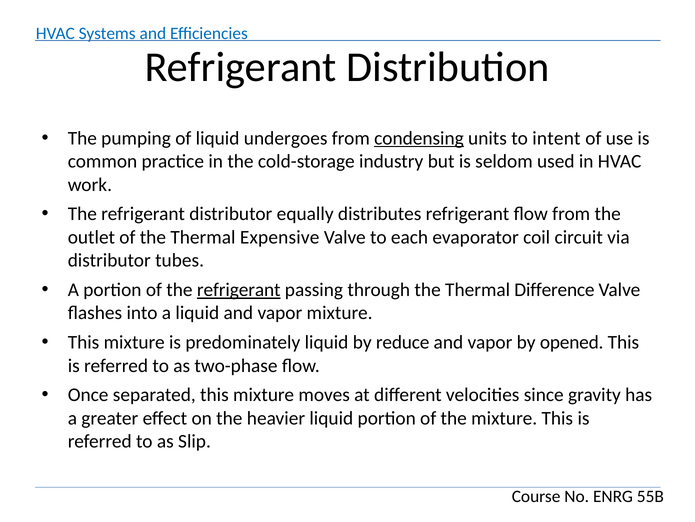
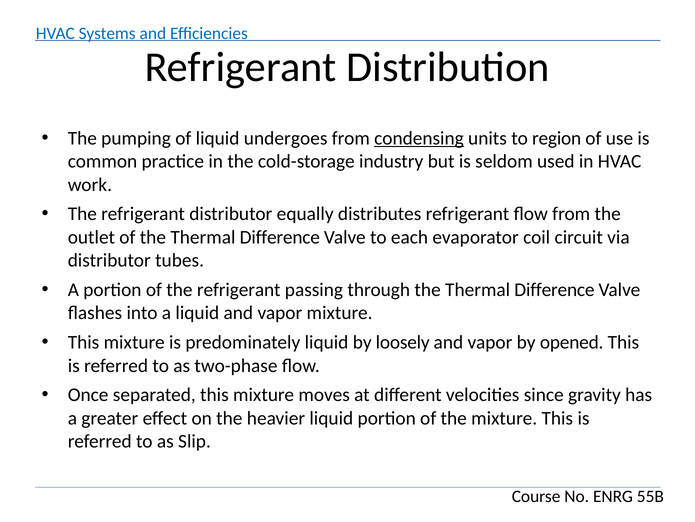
intent: intent -> region
of the Thermal Expensive: Expensive -> Difference
refrigerant at (239, 289) underline: present -> none
reduce: reduce -> loosely
